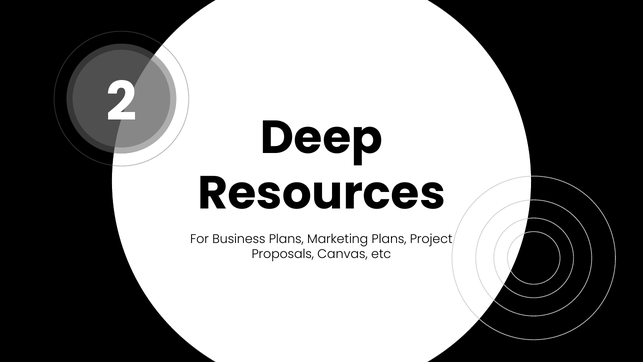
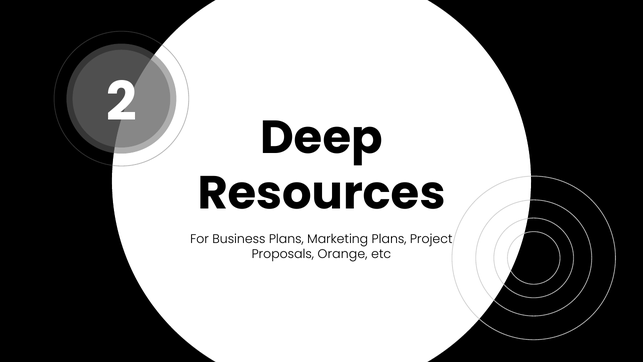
Canvas: Canvas -> Orange
